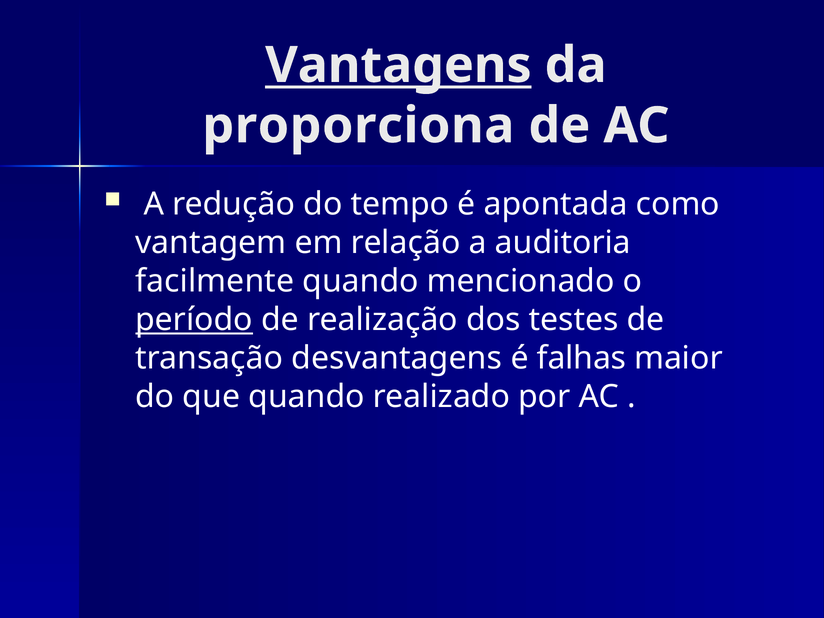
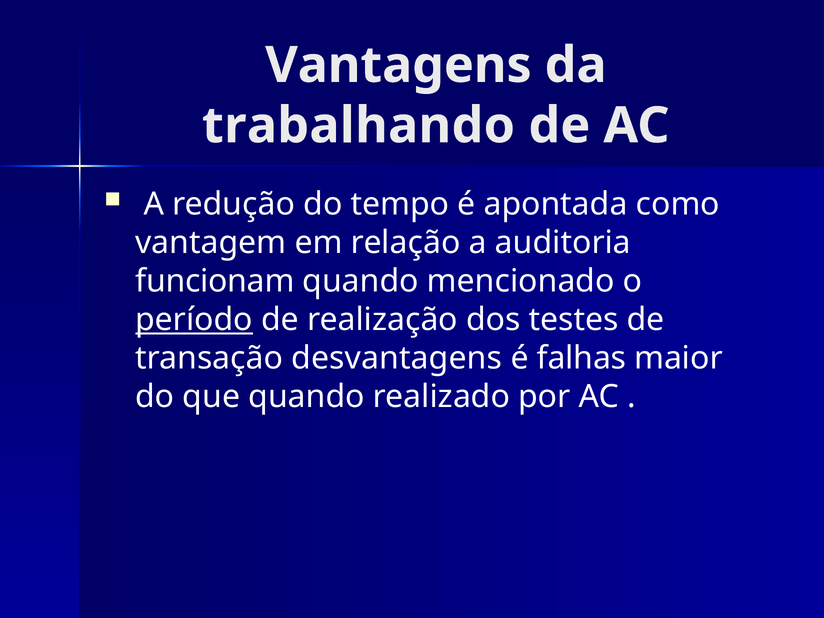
Vantagens underline: present -> none
proporciona: proporciona -> trabalhando
facilmente: facilmente -> funcionam
